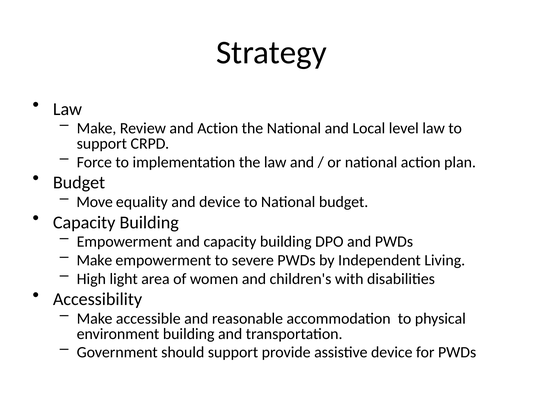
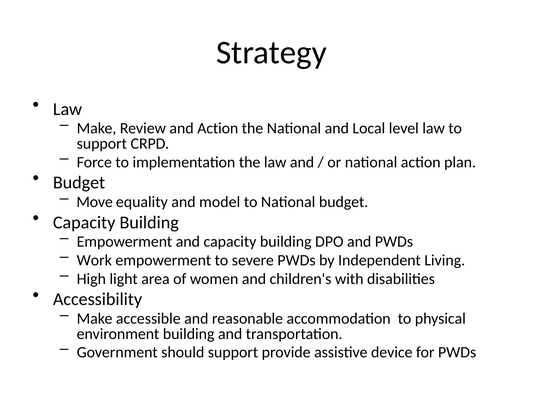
and device: device -> model
Make at (94, 260): Make -> Work
